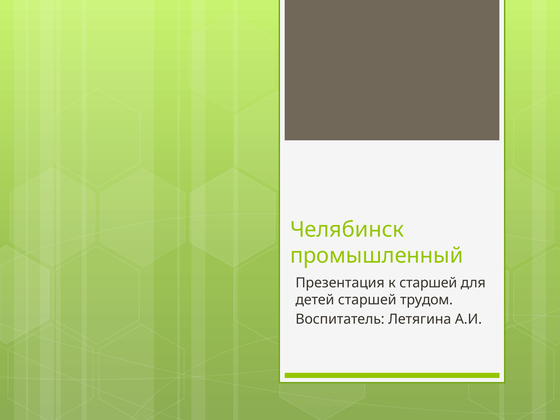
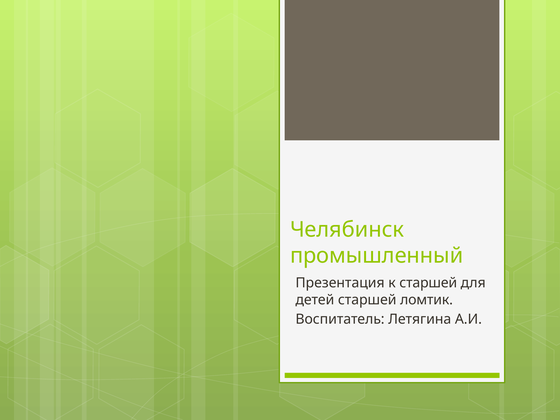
трудом: трудом -> ломтик
